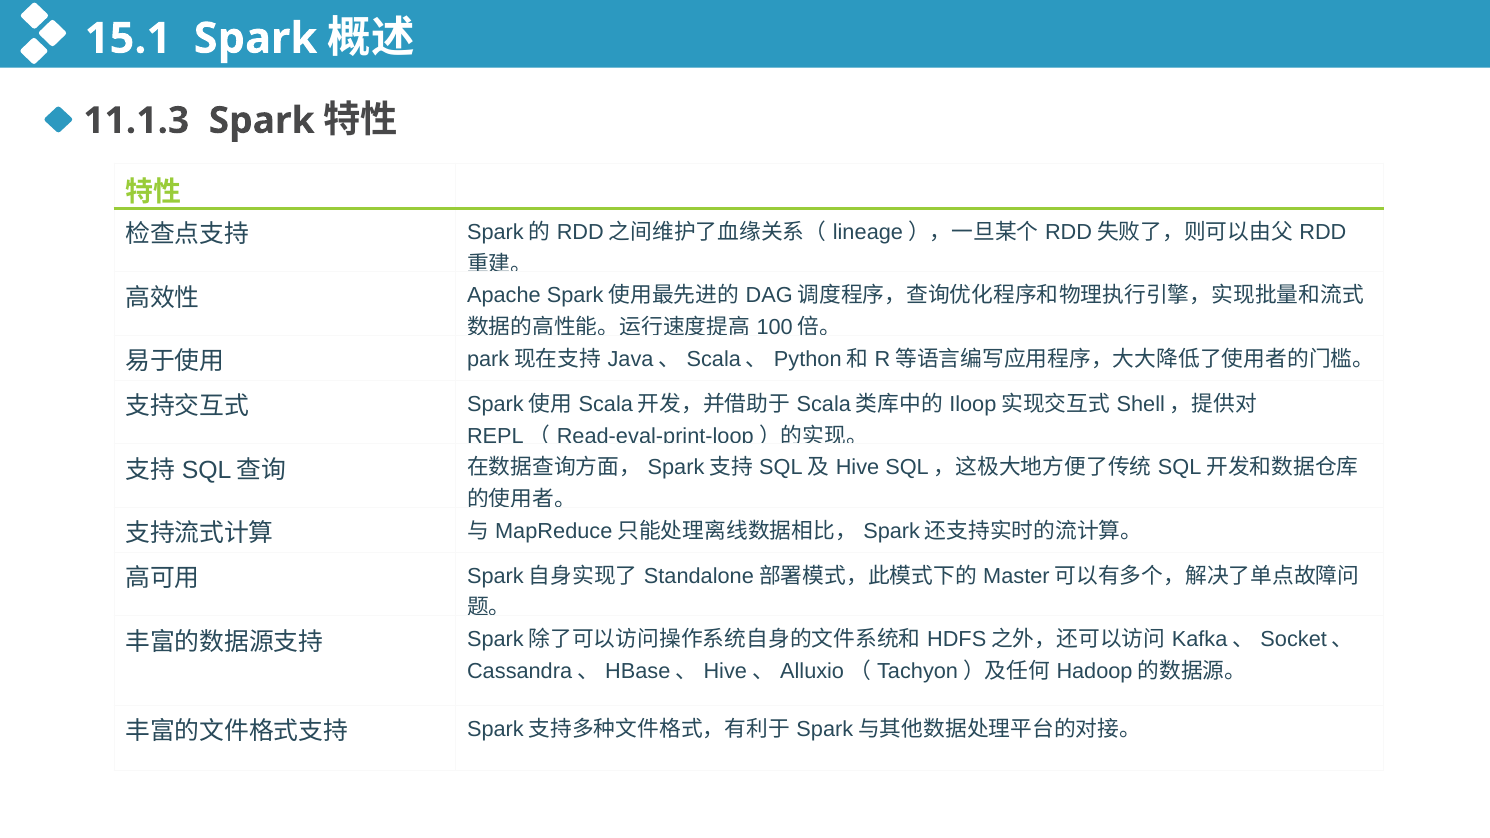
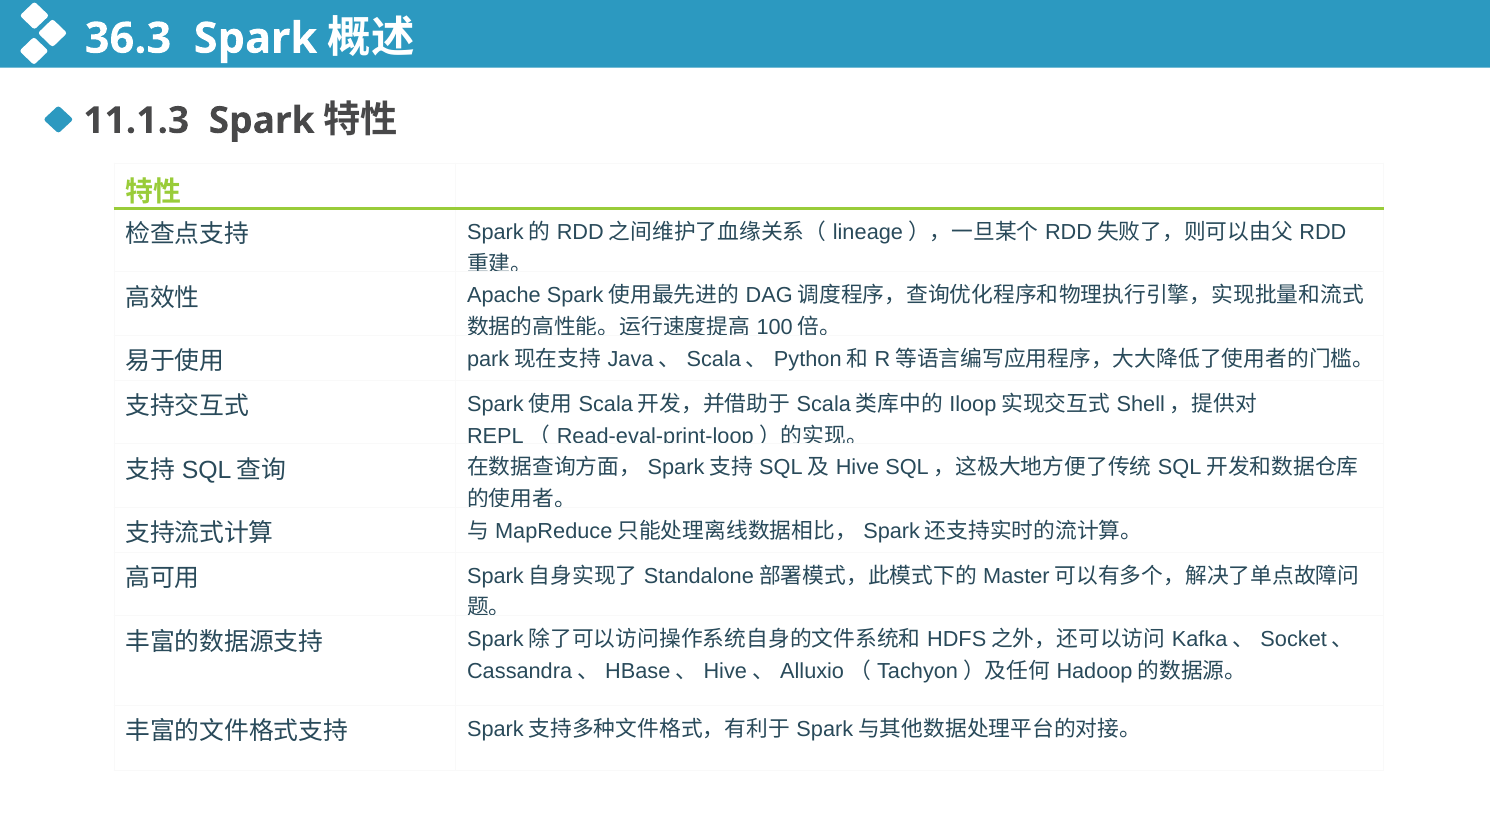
15.1: 15.1 -> 36.3
